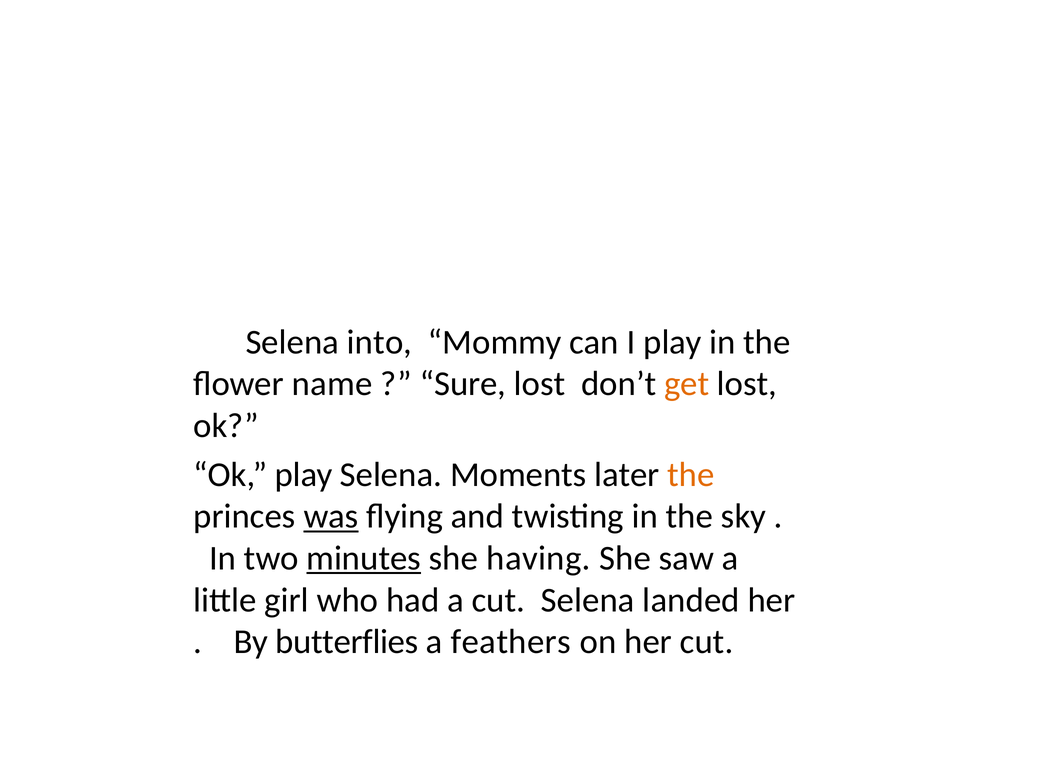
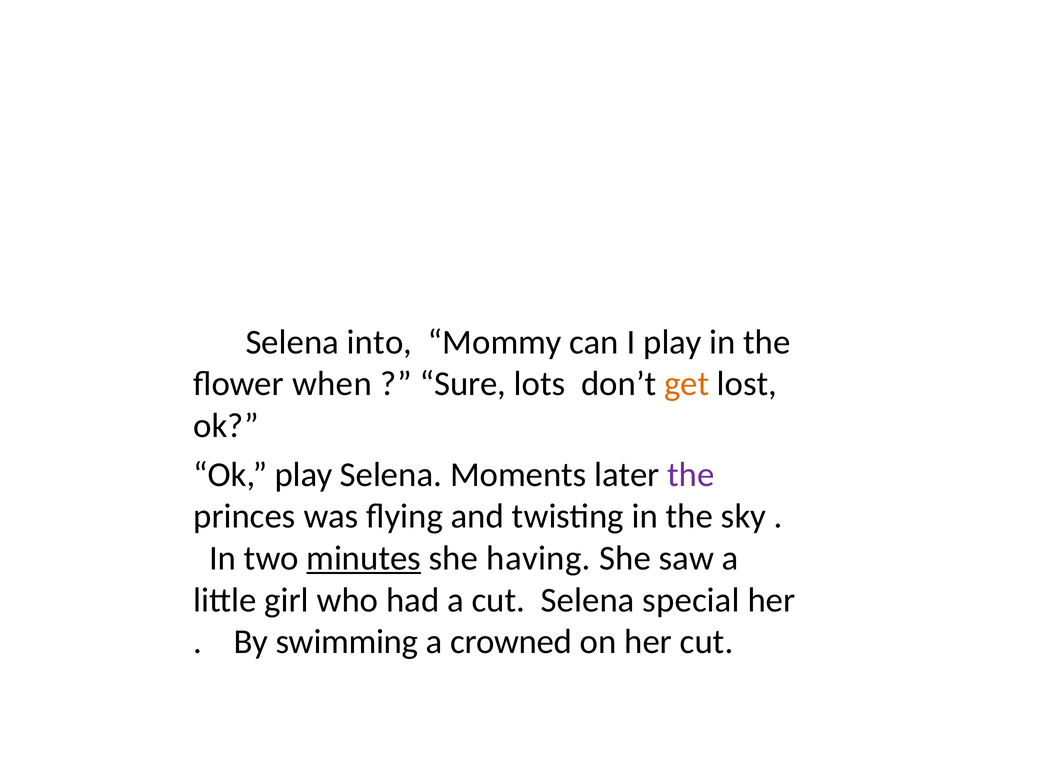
name: name -> when
Sure lost: lost -> lots
the at (691, 474) colour: orange -> purple
was underline: present -> none
landed: landed -> special
butterflies: butterflies -> swimming
feathers: feathers -> crowned
